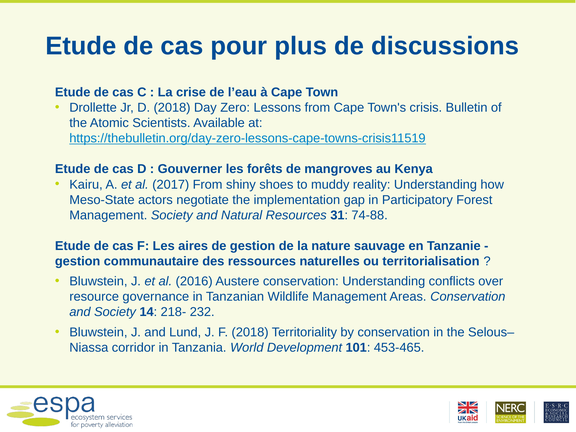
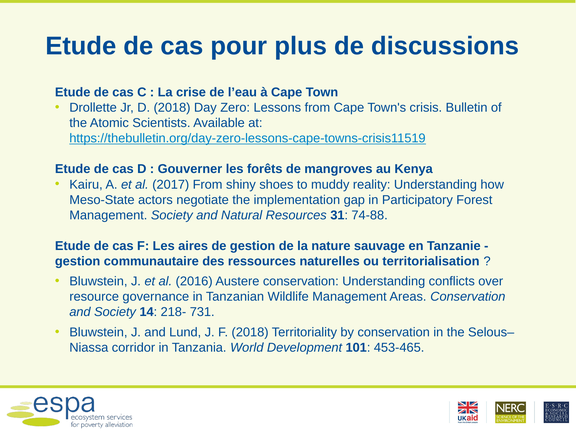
232: 232 -> 731
